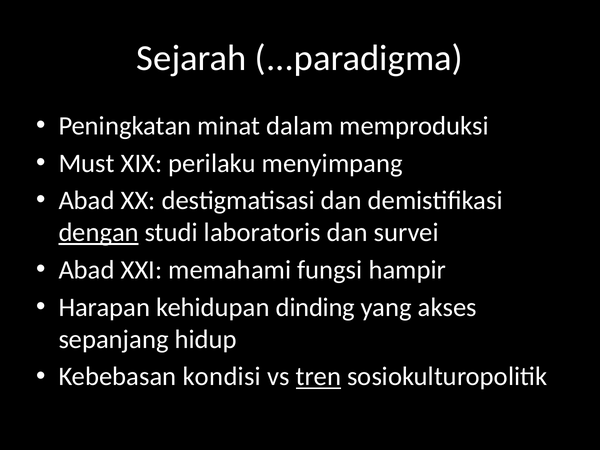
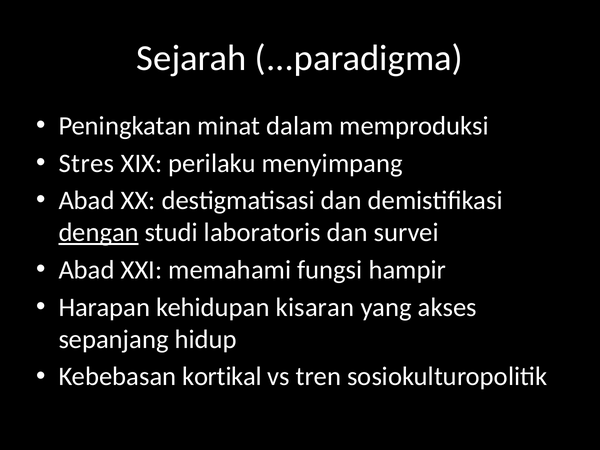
Must: Must -> Stres
dinding: dinding -> kisaran
kondisi: kondisi -> kortikal
tren underline: present -> none
